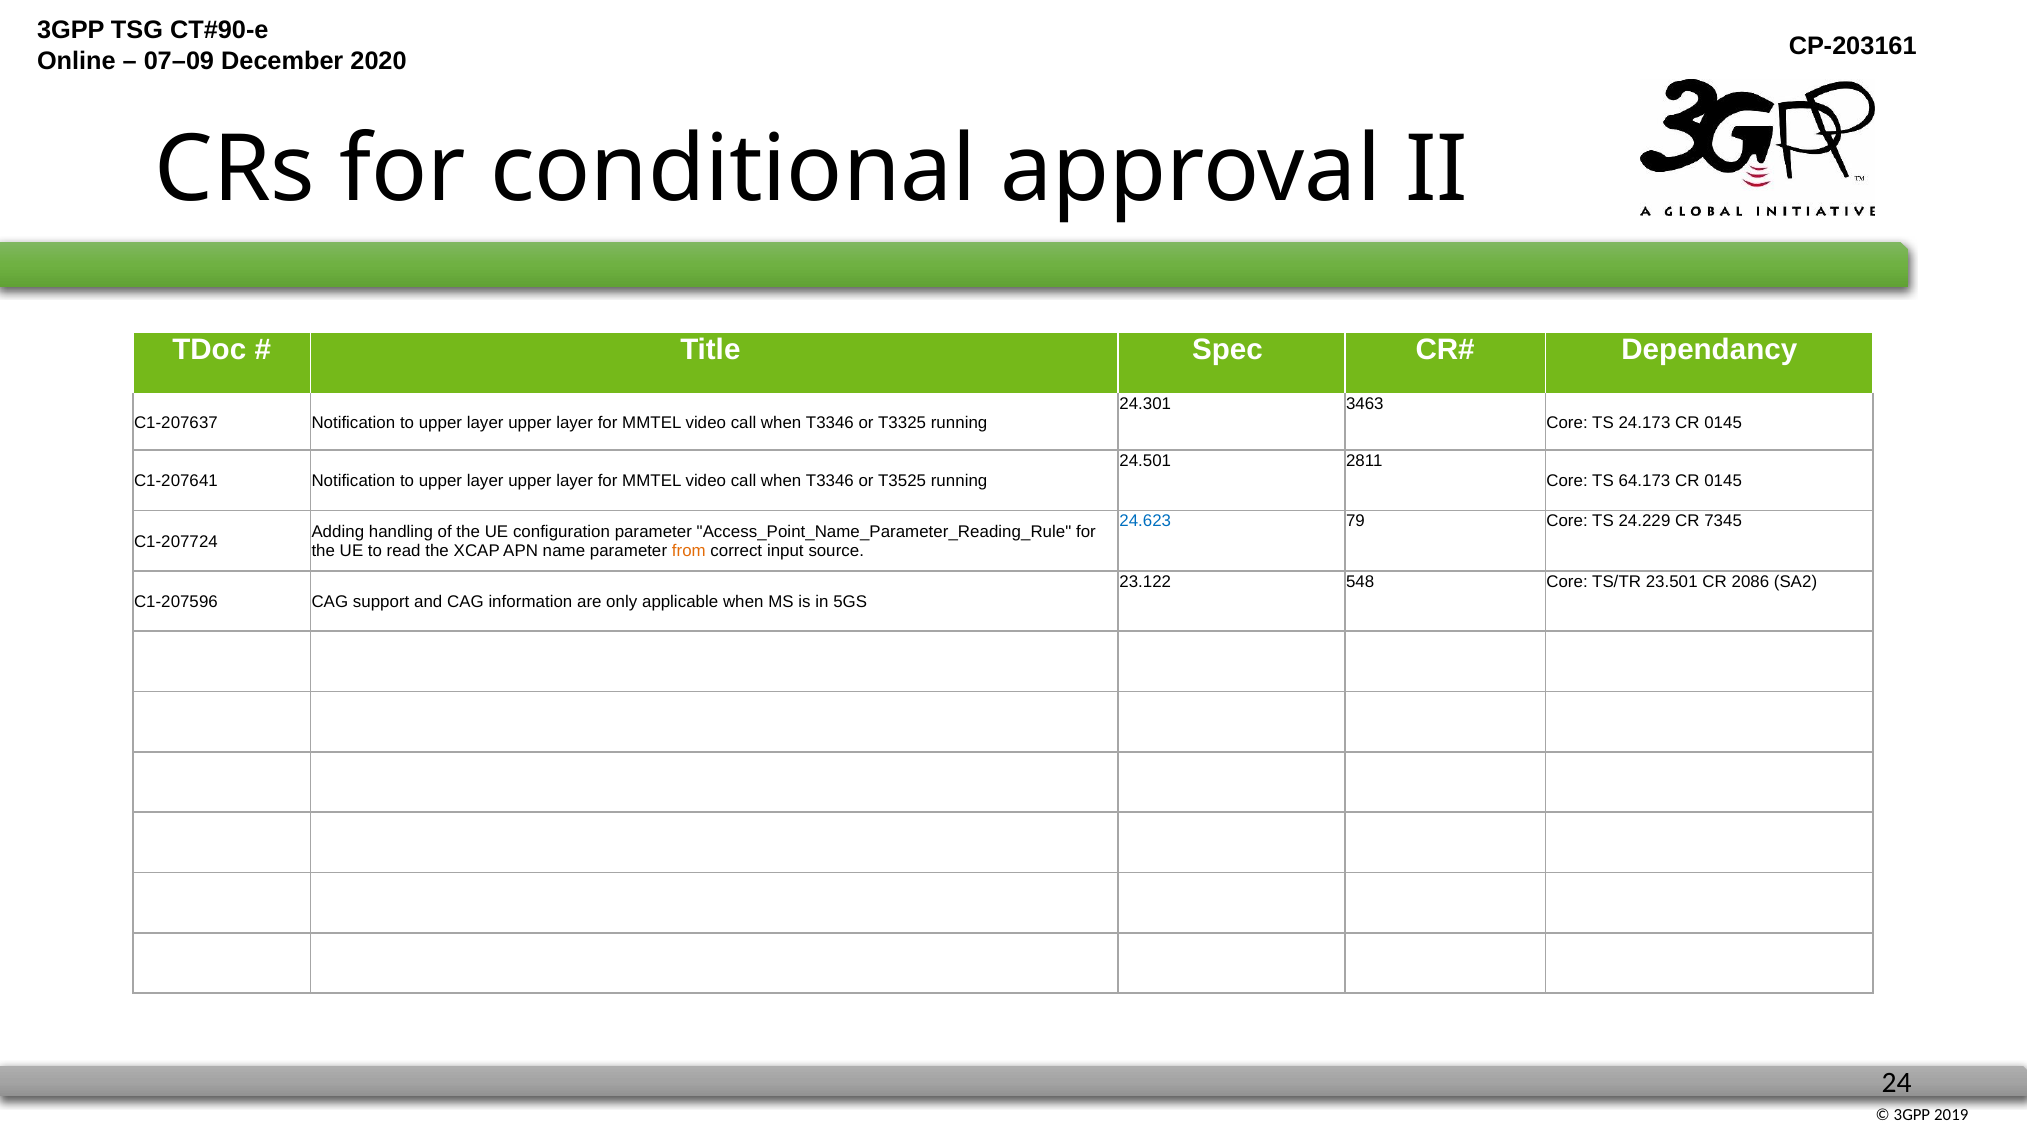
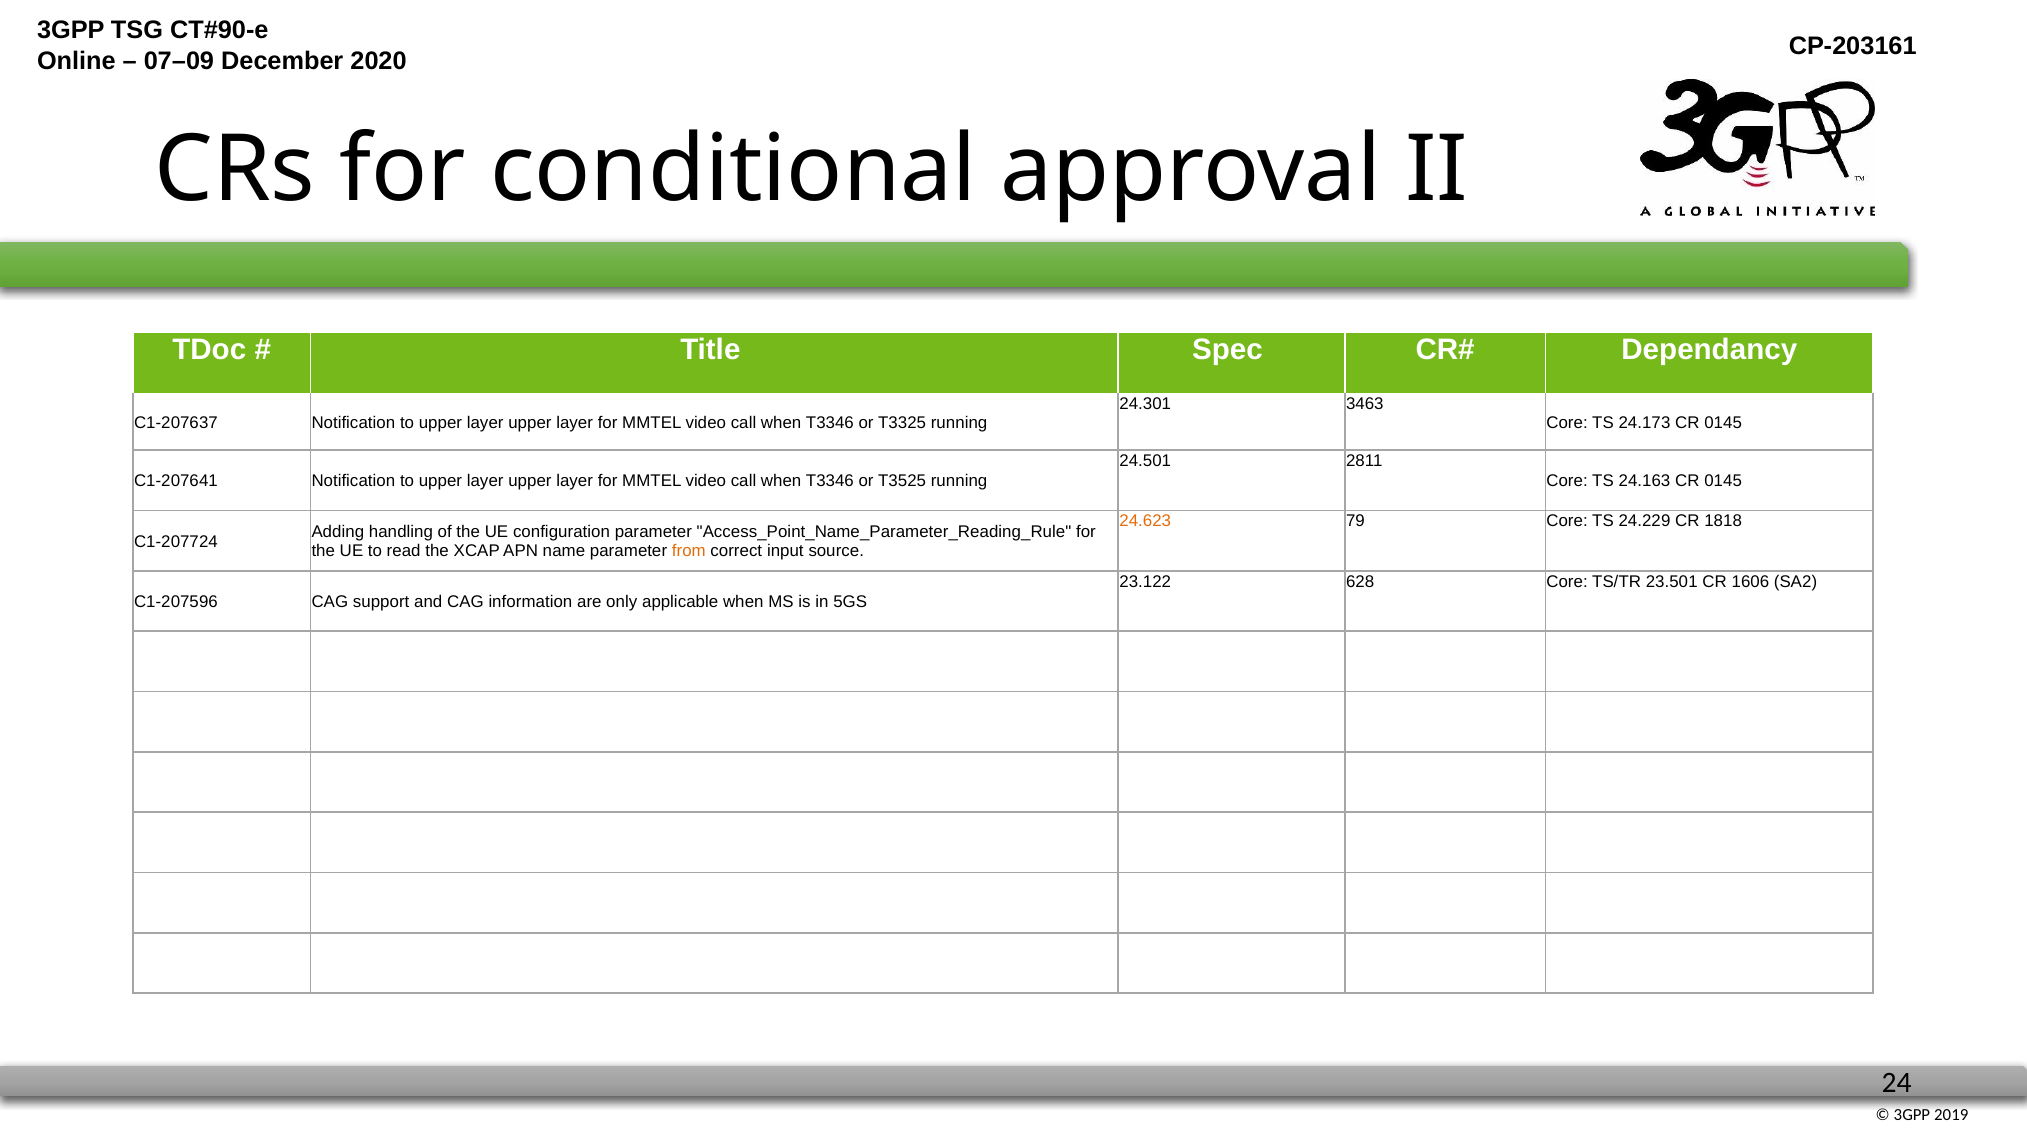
64.173: 64.173 -> 24.163
24.623 colour: blue -> orange
7345: 7345 -> 1818
548: 548 -> 628
2086: 2086 -> 1606
